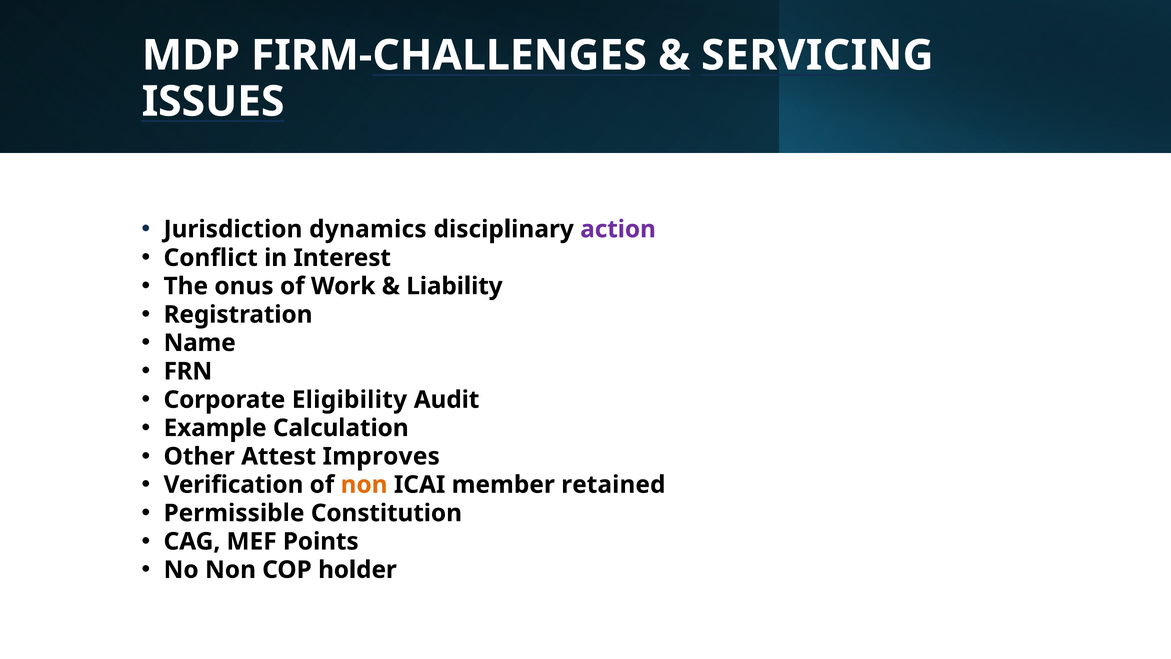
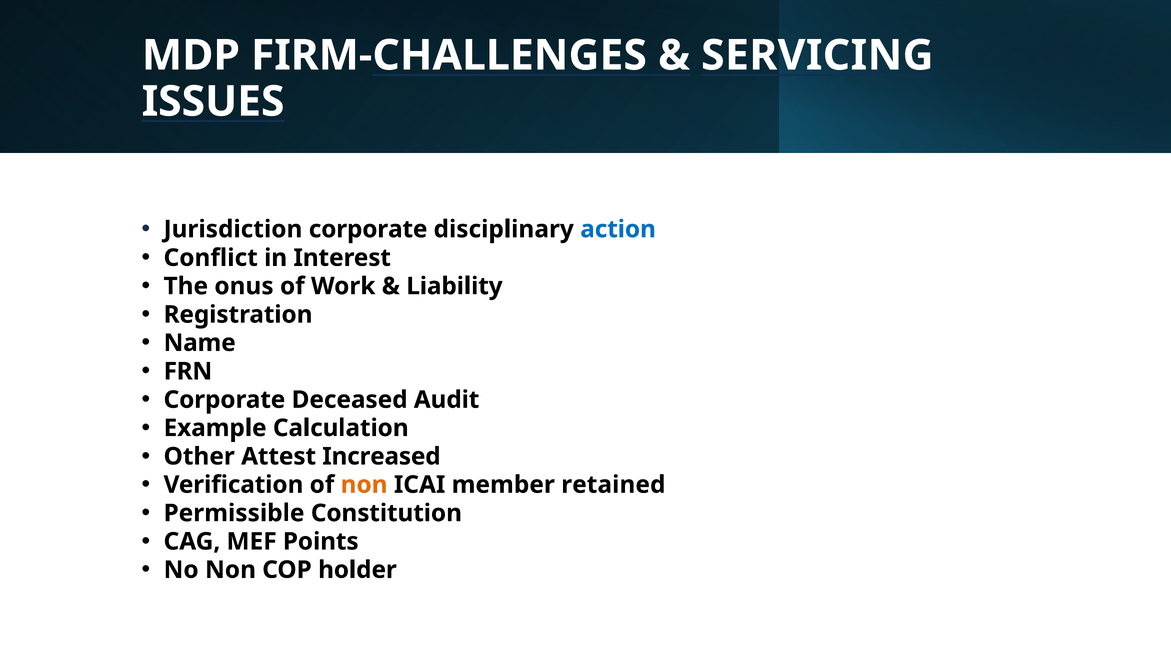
Jurisdiction dynamics: dynamics -> corporate
action colour: purple -> blue
Eligibility: Eligibility -> Deceased
Improves: Improves -> Increased
